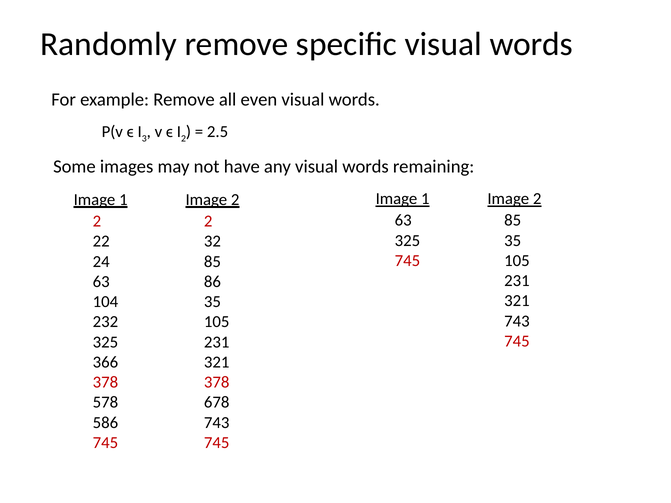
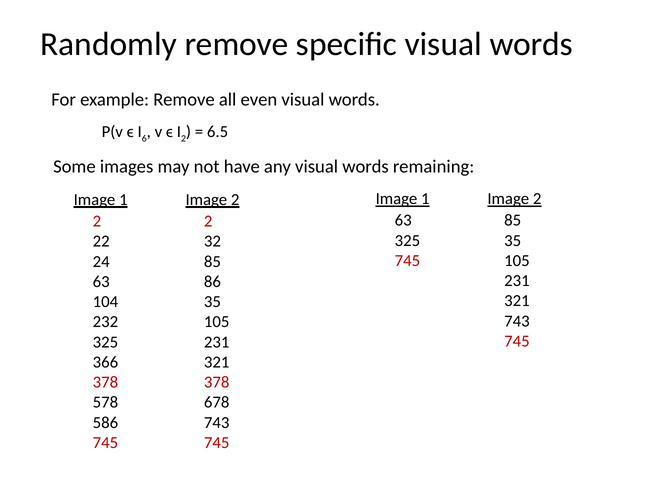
3: 3 -> 6
2.5: 2.5 -> 6.5
